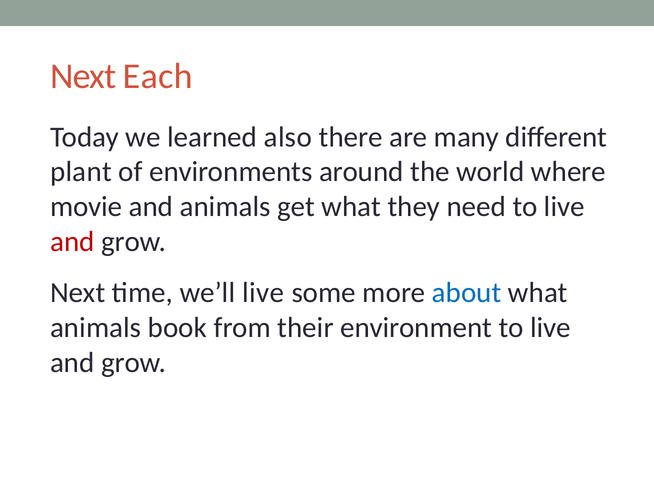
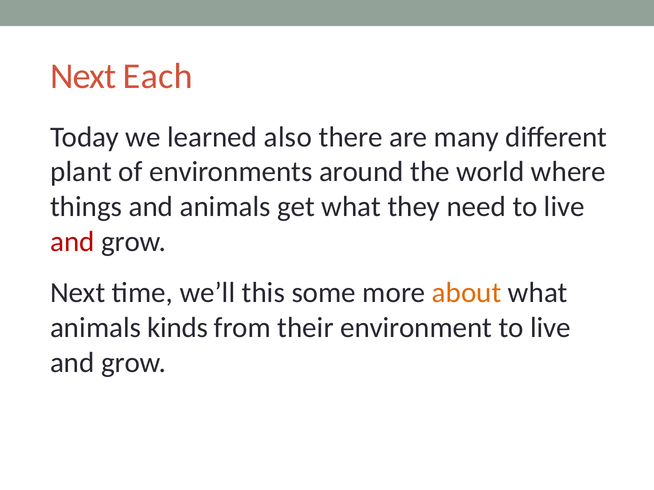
movie: movie -> things
we’ll live: live -> this
about colour: blue -> orange
book: book -> kinds
